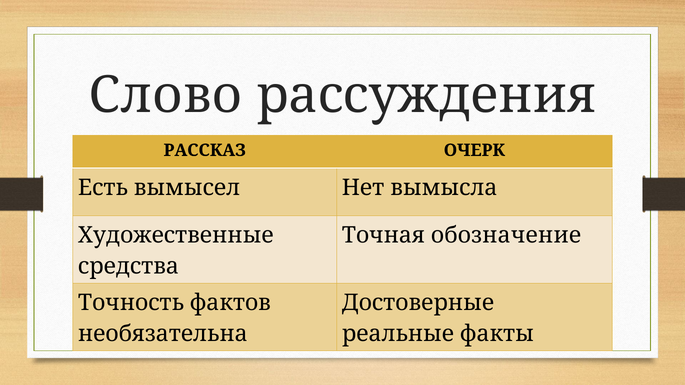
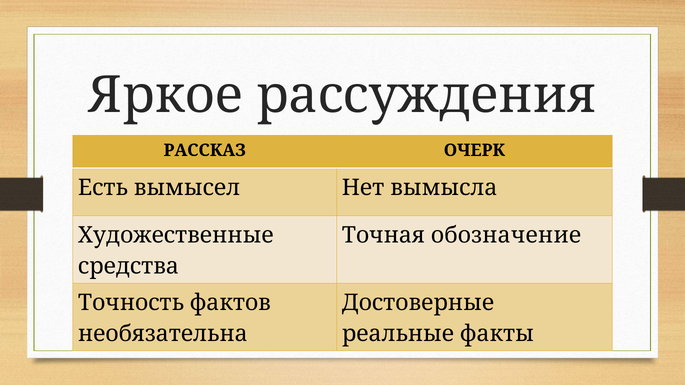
Слово: Слово -> Яркое
